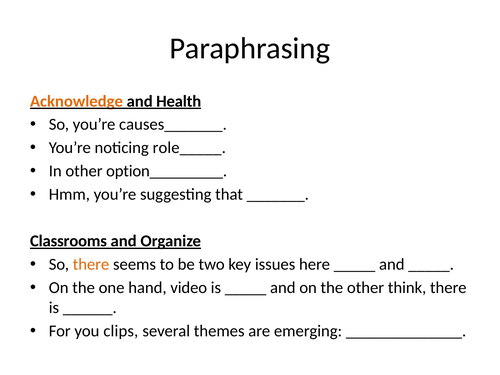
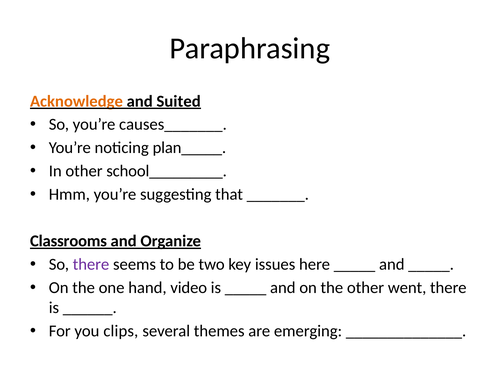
Health: Health -> Suited
role_____: role_____ -> plan_____
option_________: option_________ -> school_________
there at (91, 264) colour: orange -> purple
think: think -> went
